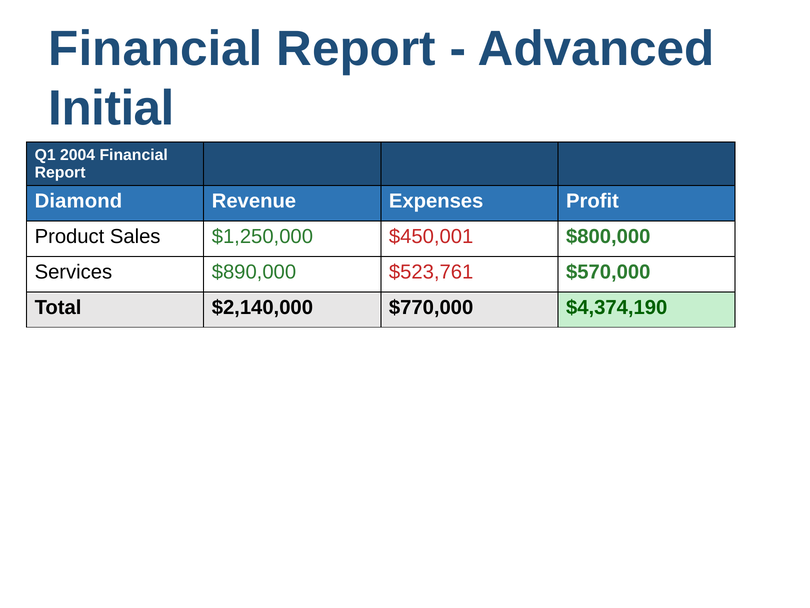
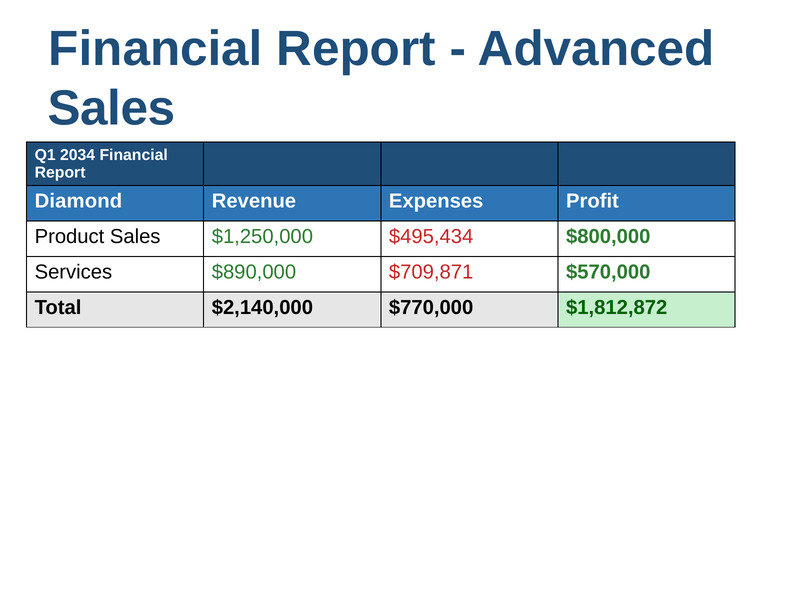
Initial at (111, 108): Initial -> Sales
2004: 2004 -> 2034
$450,001: $450,001 -> $495,434
$523,761: $523,761 -> $709,871
$4,374,190: $4,374,190 -> $1,812,872
